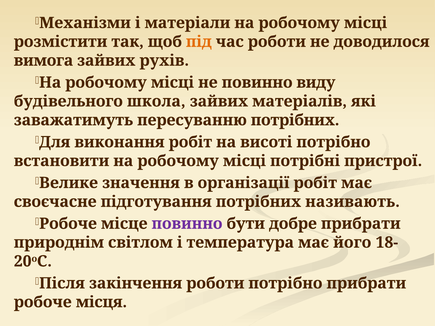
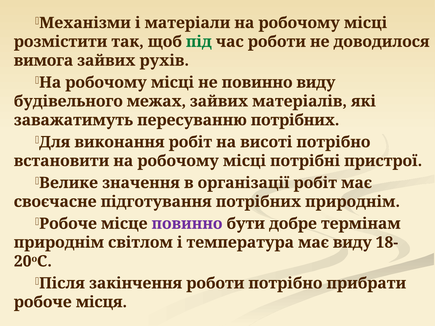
під colour: orange -> green
школа: школа -> межах
потрібних називають: називають -> природнім
добре прибрати: прибрати -> термінам
має його: його -> виду
